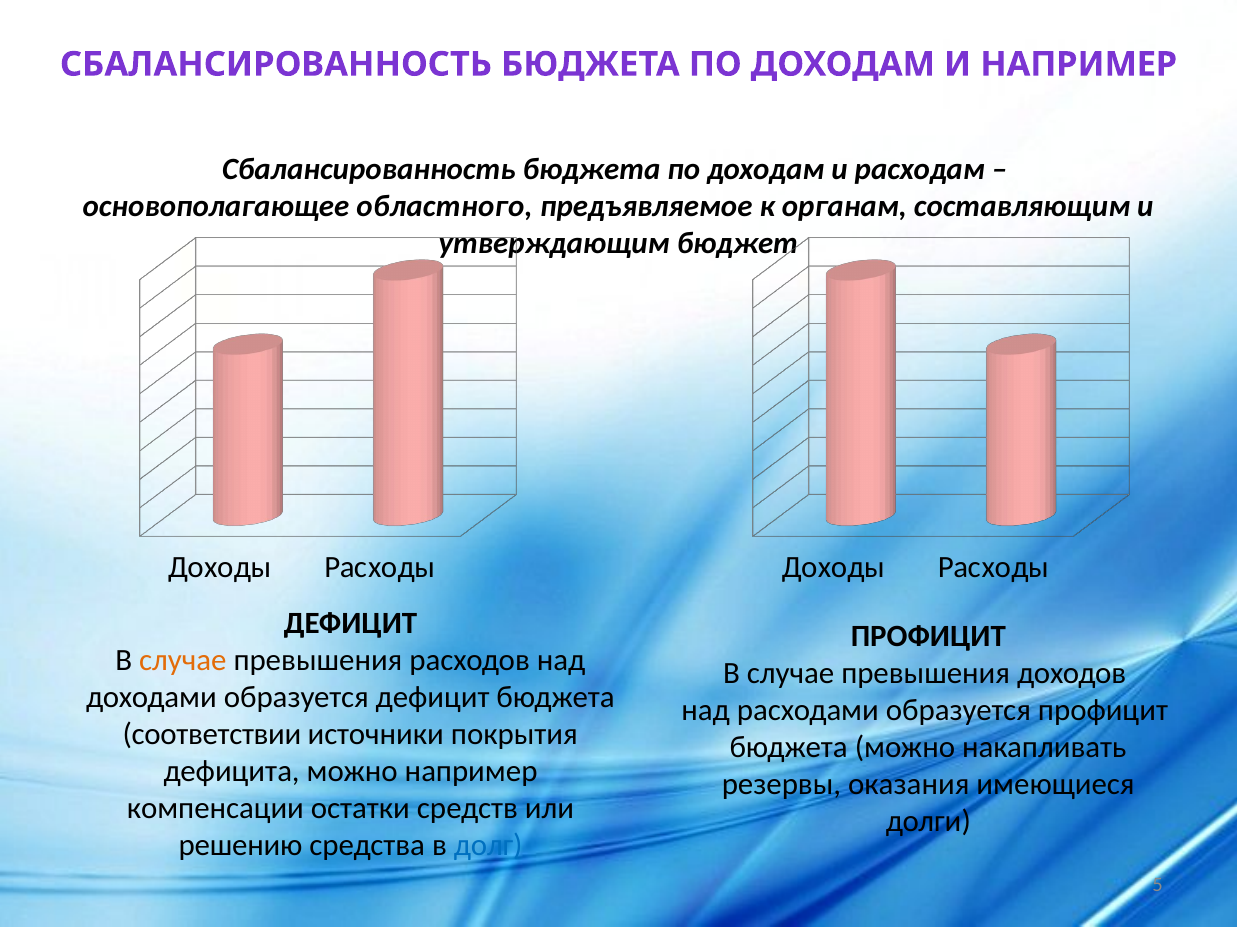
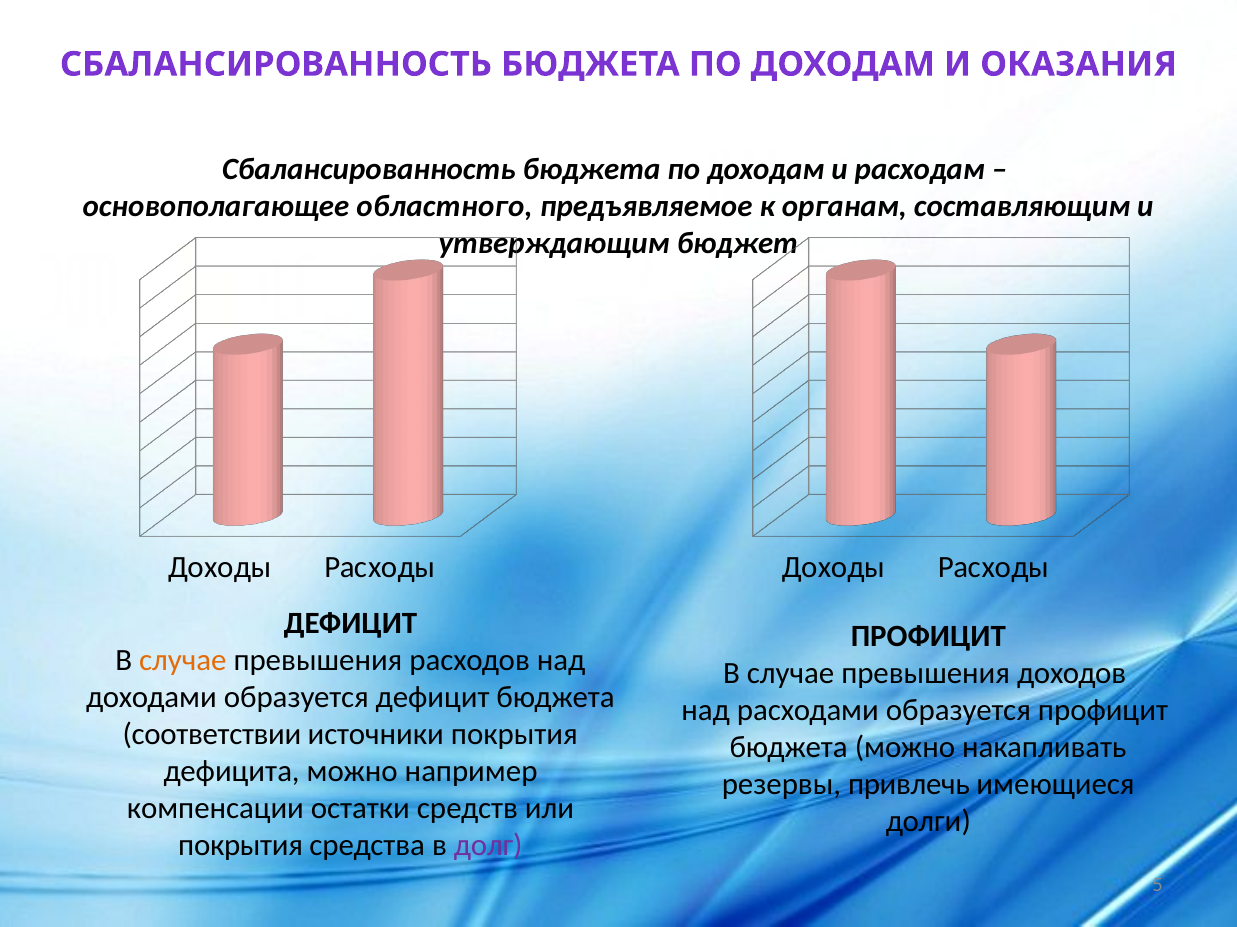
И НАПРИМЕР: НАПРИМЕР -> ОКАЗАНИЯ
оказания: оказания -> привлечь
решению at (241, 846): решению -> покрытия
долг colour: blue -> purple
